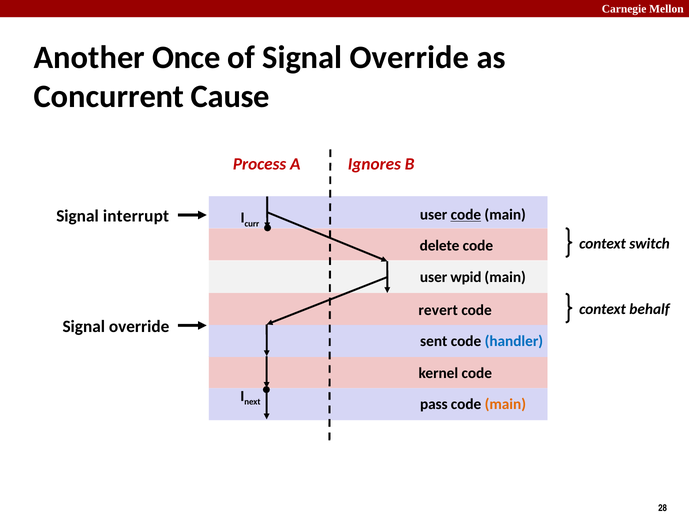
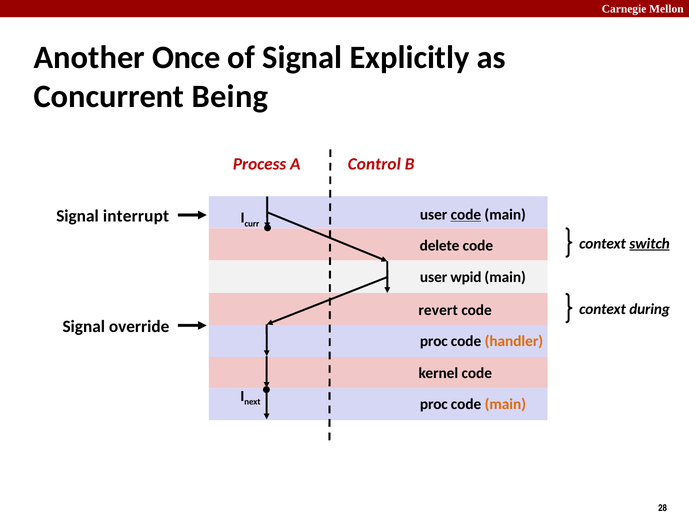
of Signal Override: Override -> Explicitly
Cause: Cause -> Being
Ignores: Ignores -> Control
switch underline: none -> present
behalf: behalf -> during
sent at (434, 341): sent -> proc
handler colour: blue -> orange
pass at (434, 404): pass -> proc
